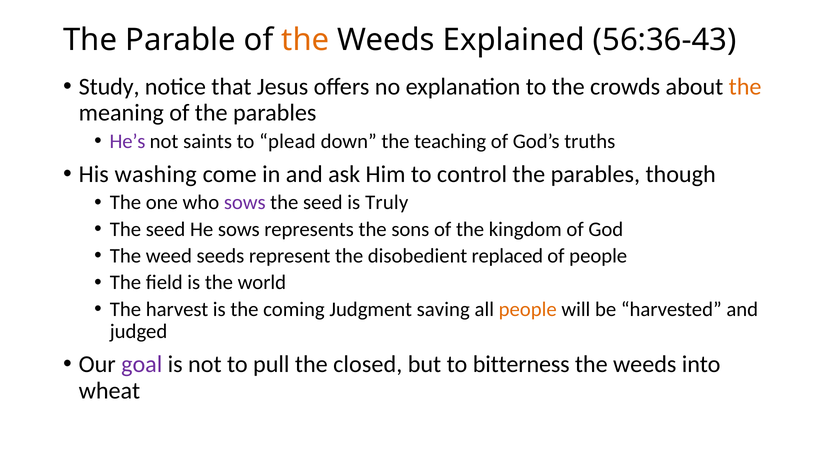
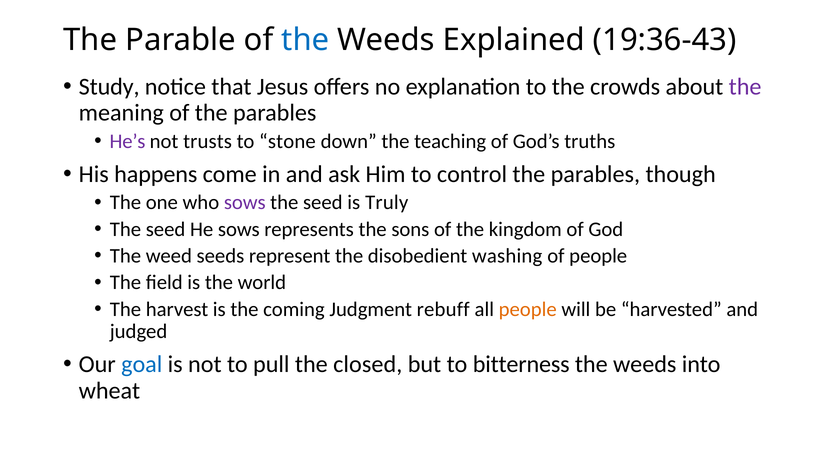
the at (305, 40) colour: orange -> blue
56:36-43: 56:36-43 -> 19:36-43
the at (745, 87) colour: orange -> purple
saints: saints -> trusts
plead: plead -> stone
washing: washing -> happens
replaced: replaced -> washing
saving: saving -> rebuff
goal colour: purple -> blue
